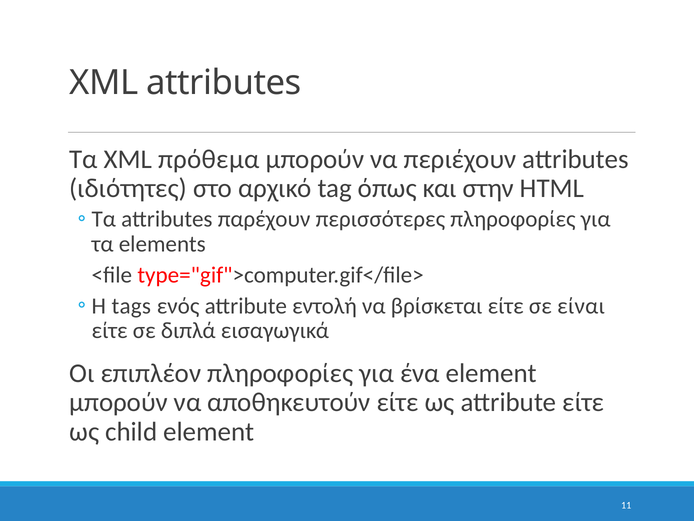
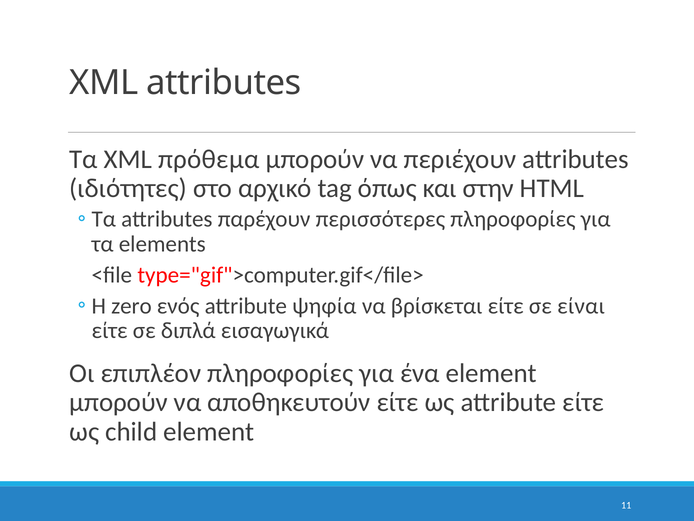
tags: tags -> zero
εντολή: εντολή -> ψηφία
